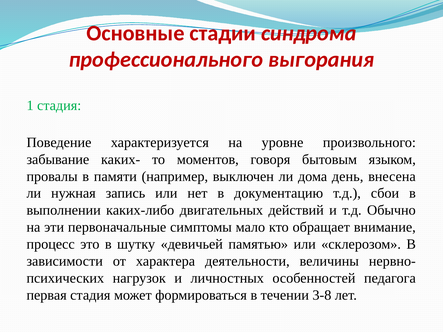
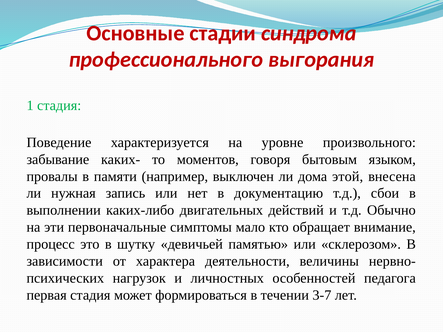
день: день -> этой
3-8: 3-8 -> 3-7
